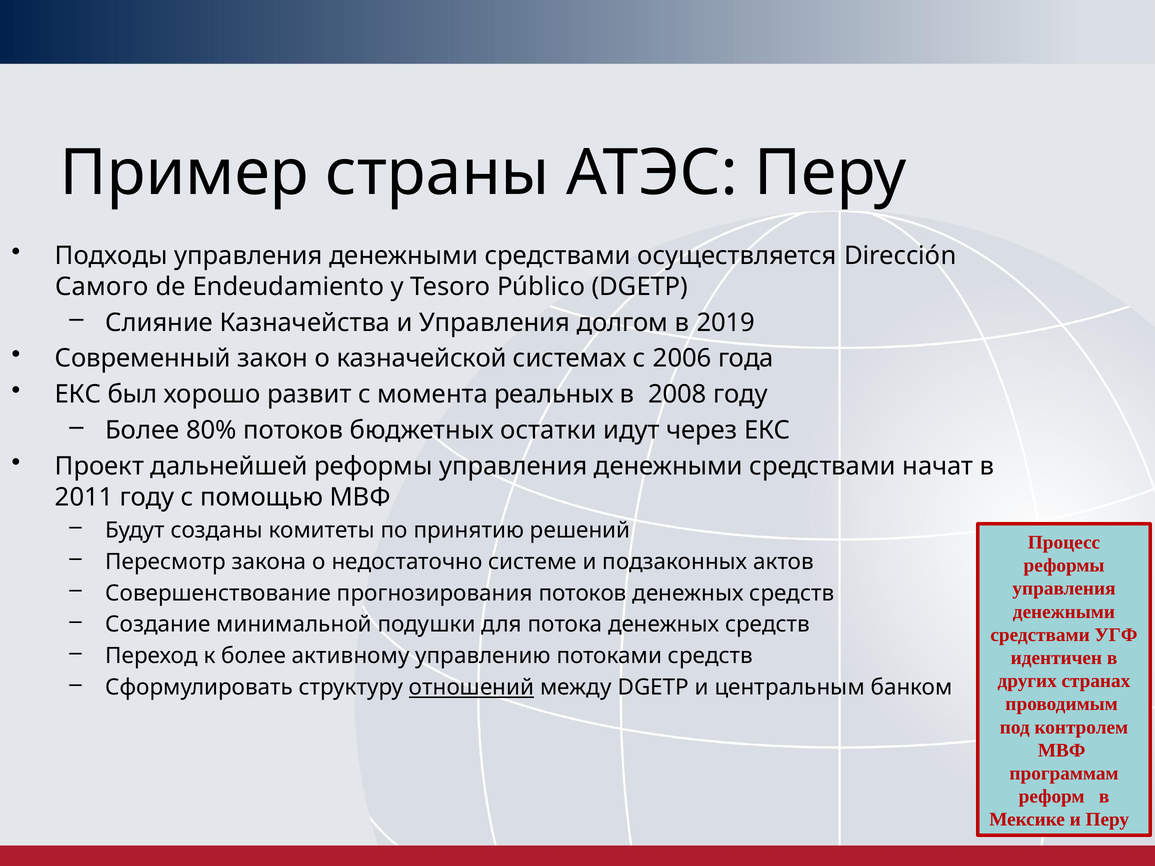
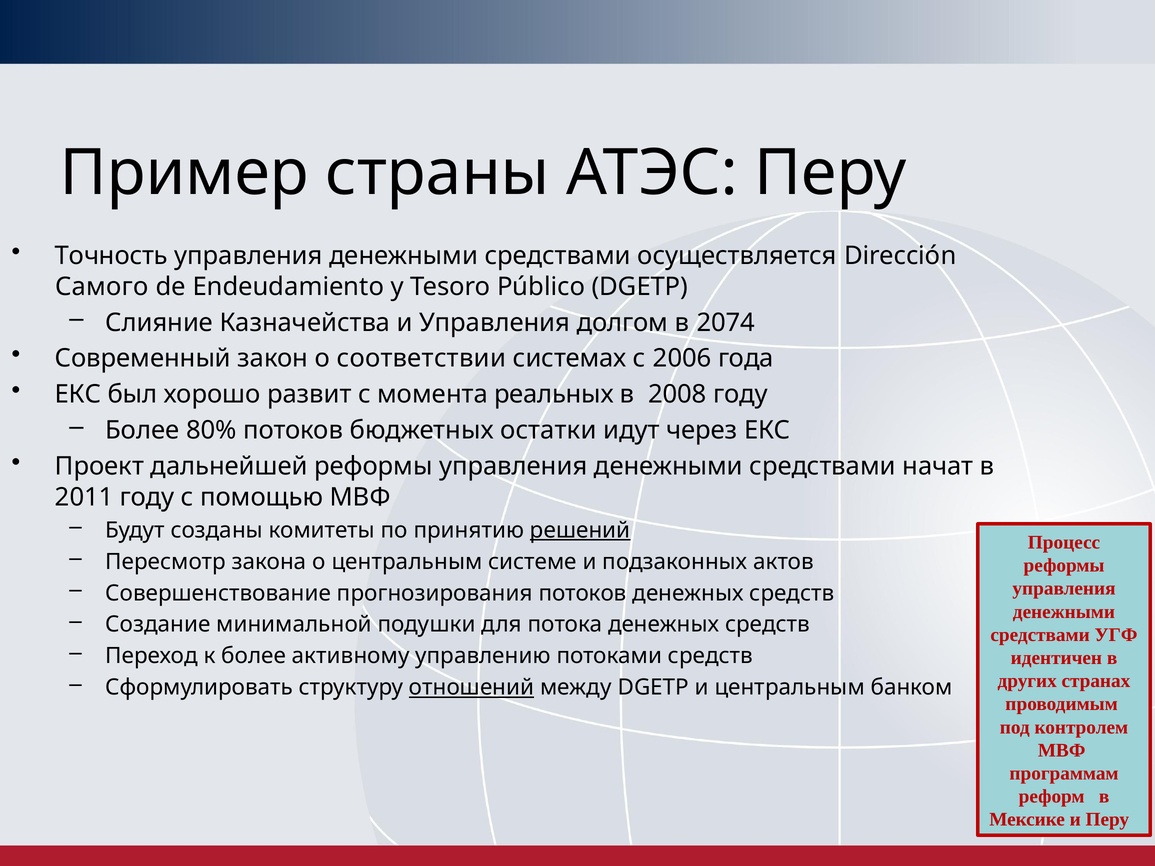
Подходы: Подходы -> Точность
2019: 2019 -> 2074
казначейской: казначейской -> соответствии
решений underline: none -> present
о недостаточно: недостаточно -> центральным
